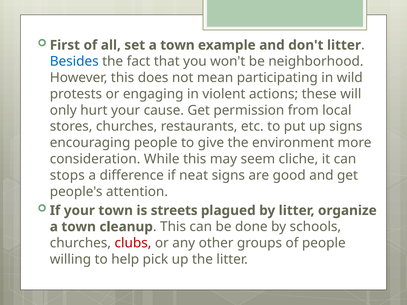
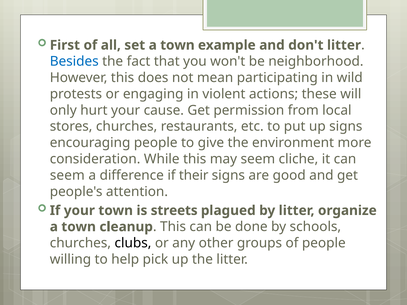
stops at (67, 175): stops -> seem
neat: neat -> their
clubs colour: red -> black
